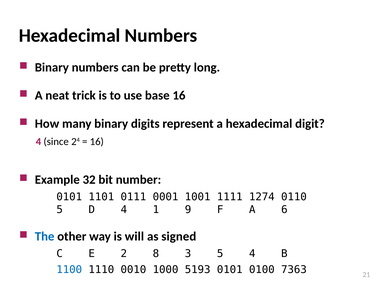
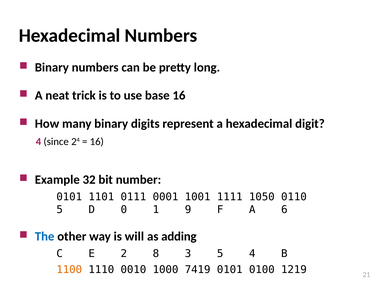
1274: 1274 -> 1050
D 4: 4 -> 0
signed: signed -> adding
1100 colour: blue -> orange
5193: 5193 -> 7419
7363: 7363 -> 1219
